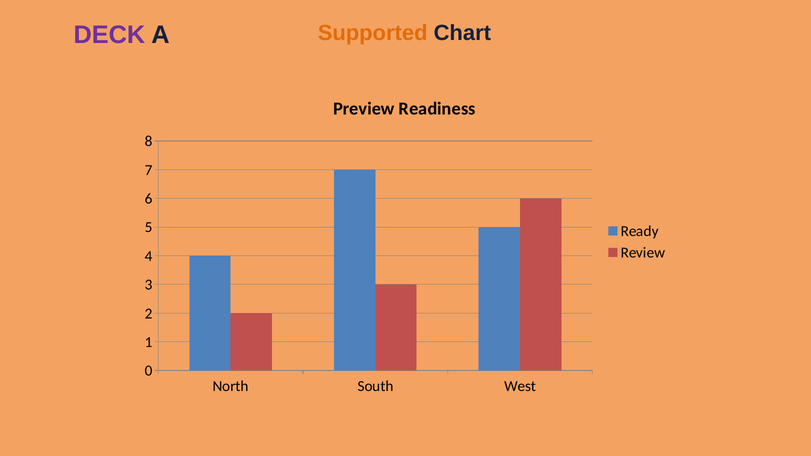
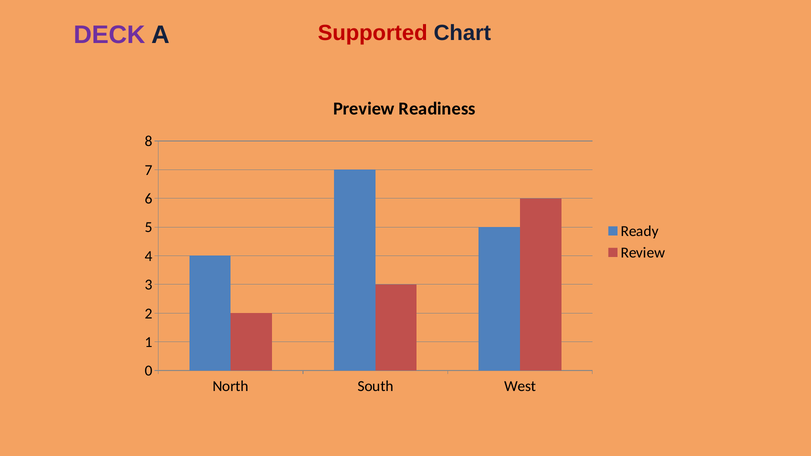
Supported colour: orange -> red
